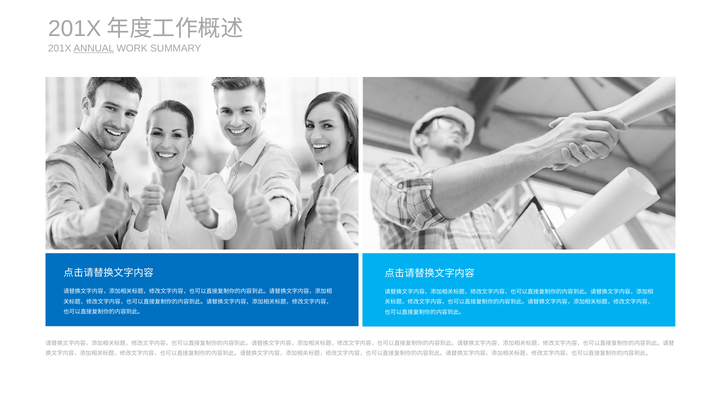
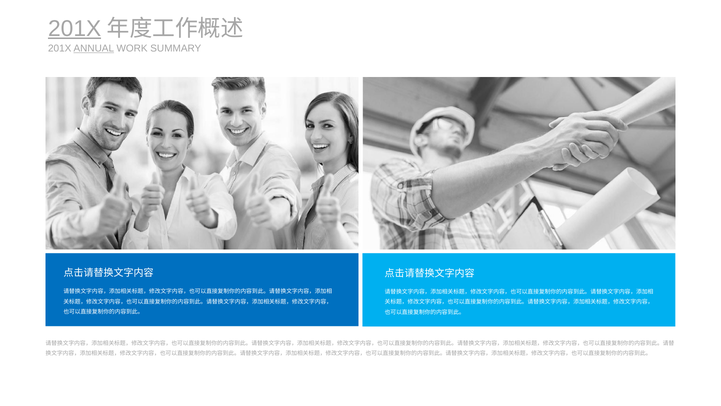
201X at (75, 28) underline: none -> present
